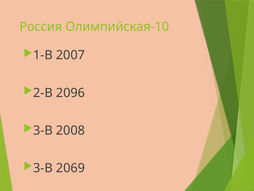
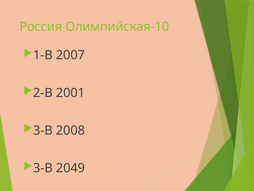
2096: 2096 -> 2001
2069: 2069 -> 2049
